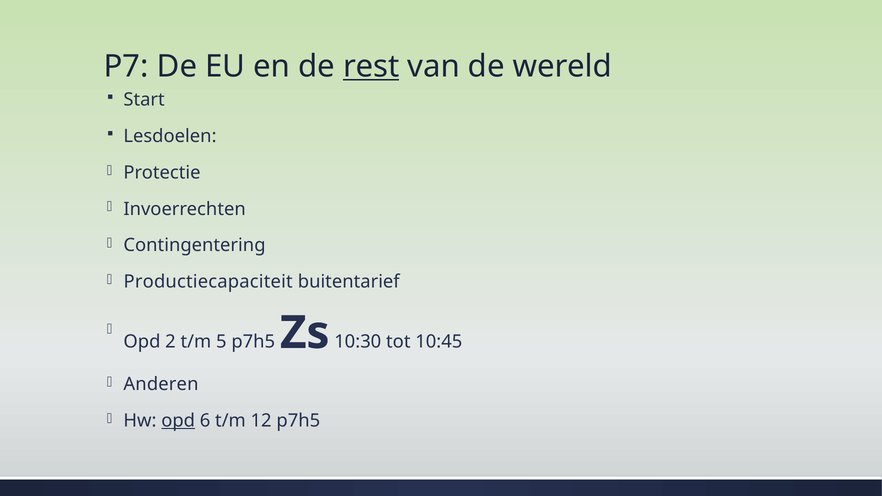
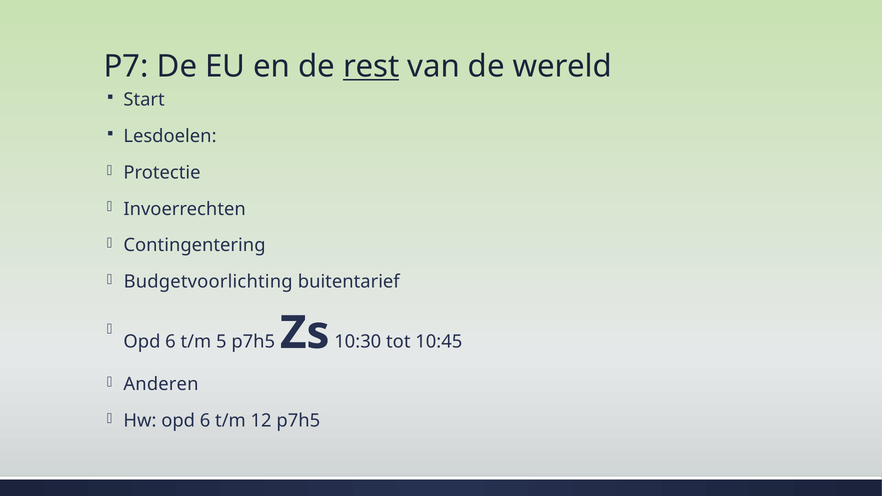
Productiecapaciteit: Productiecapaciteit -> Budgetvoorlichting
2 at (171, 342): 2 -> 6
opd at (178, 421) underline: present -> none
